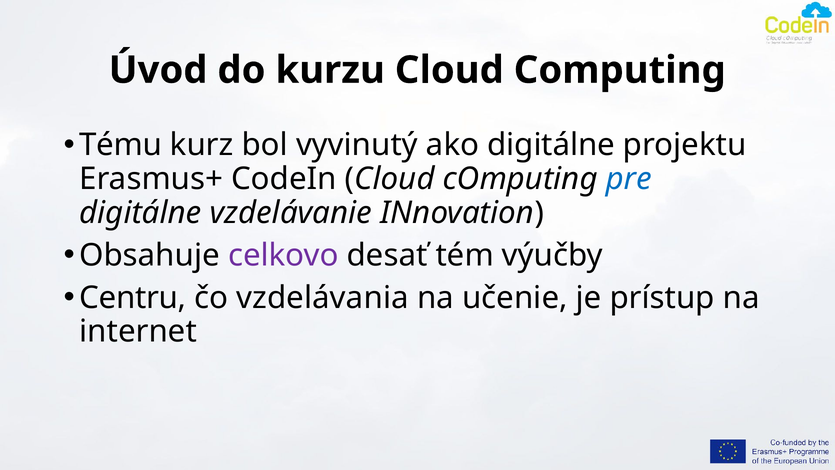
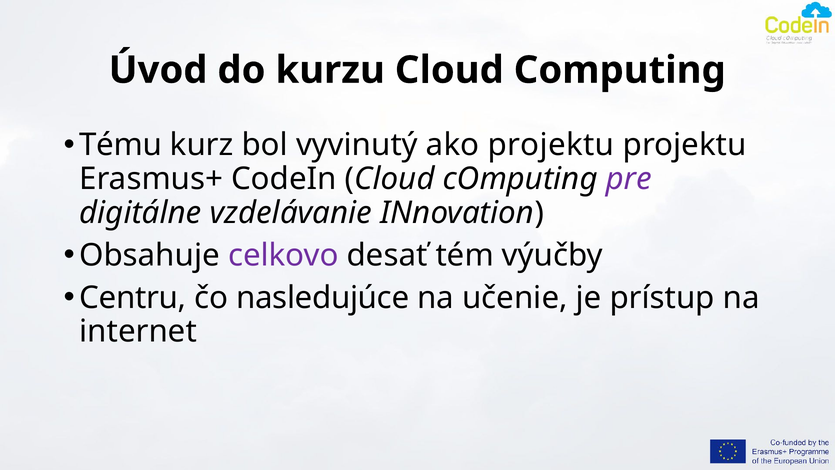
ako digitálne: digitálne -> projektu
pre colour: blue -> purple
vzdelávania: vzdelávania -> nasledujúce
